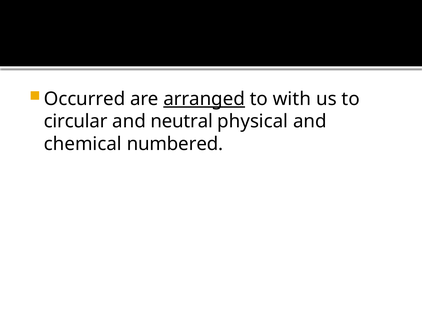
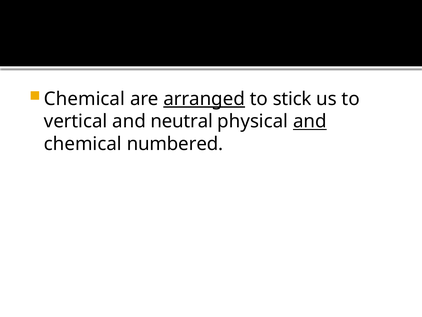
Occurred at (85, 99): Occurred -> Chemical
with: with -> stick
circular: circular -> vertical
and at (310, 121) underline: none -> present
